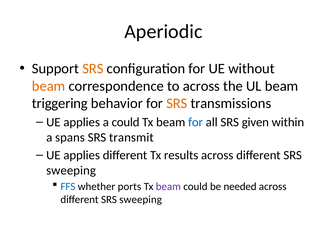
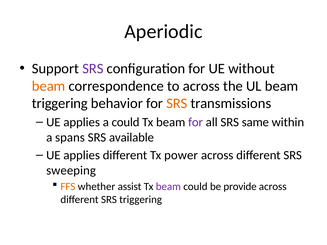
SRS at (93, 69) colour: orange -> purple
for at (196, 122) colour: blue -> purple
given: given -> same
transmit: transmit -> available
results: results -> power
FFS colour: blue -> orange
ports: ports -> assist
needed: needed -> provide
sweeping at (141, 200): sweeping -> triggering
